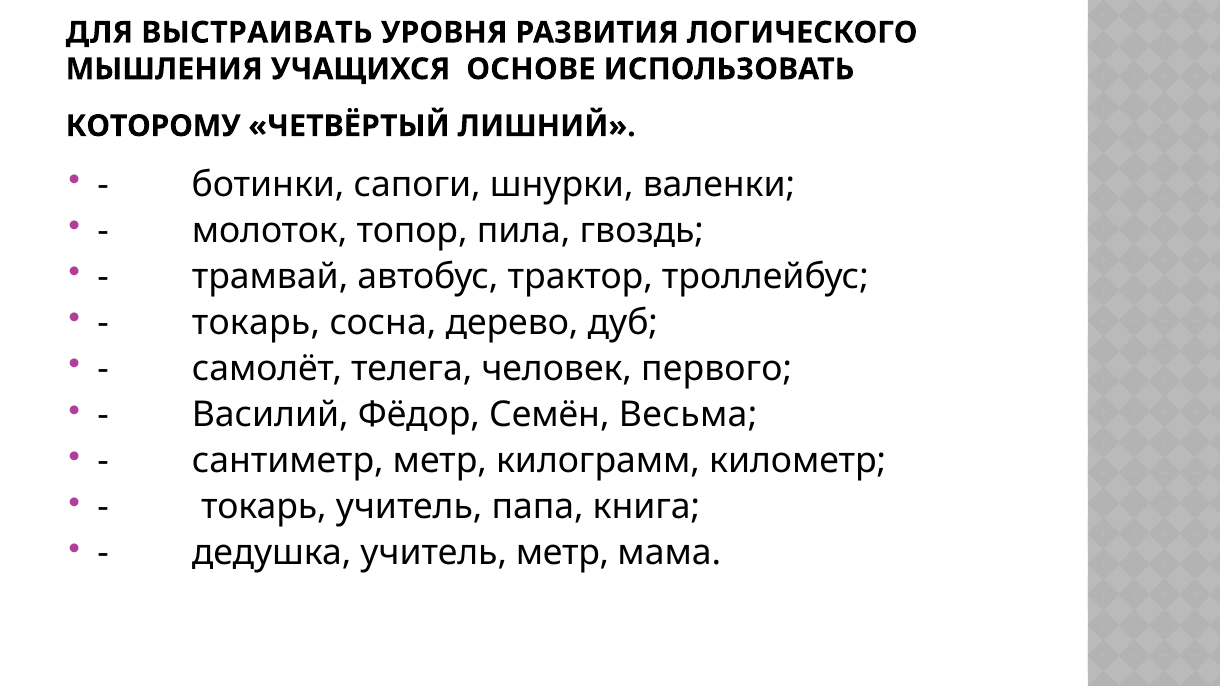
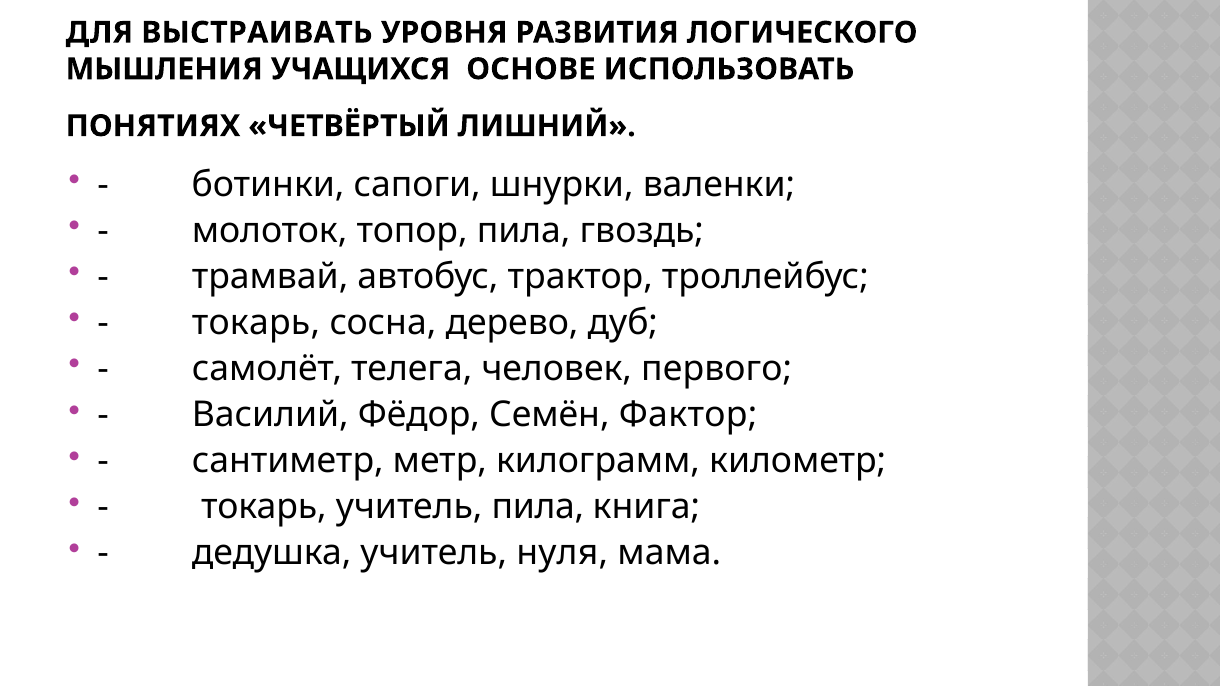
КОТОРОМУ: КОТОРОМУ -> ПОНЯТИЯХ
Весьма: Весьма -> Фактор
учитель папа: папа -> пила
учитель метр: метр -> нуля
